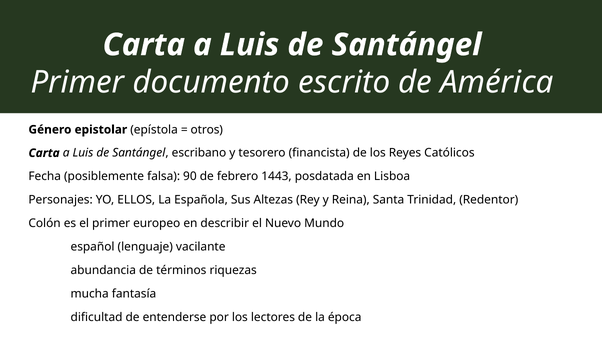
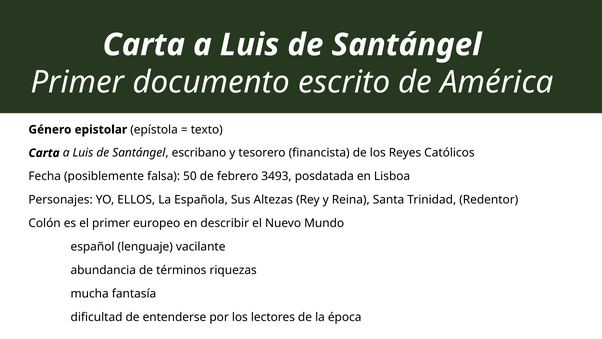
otros: otros -> texto
90: 90 -> 50
1443: 1443 -> 3493
